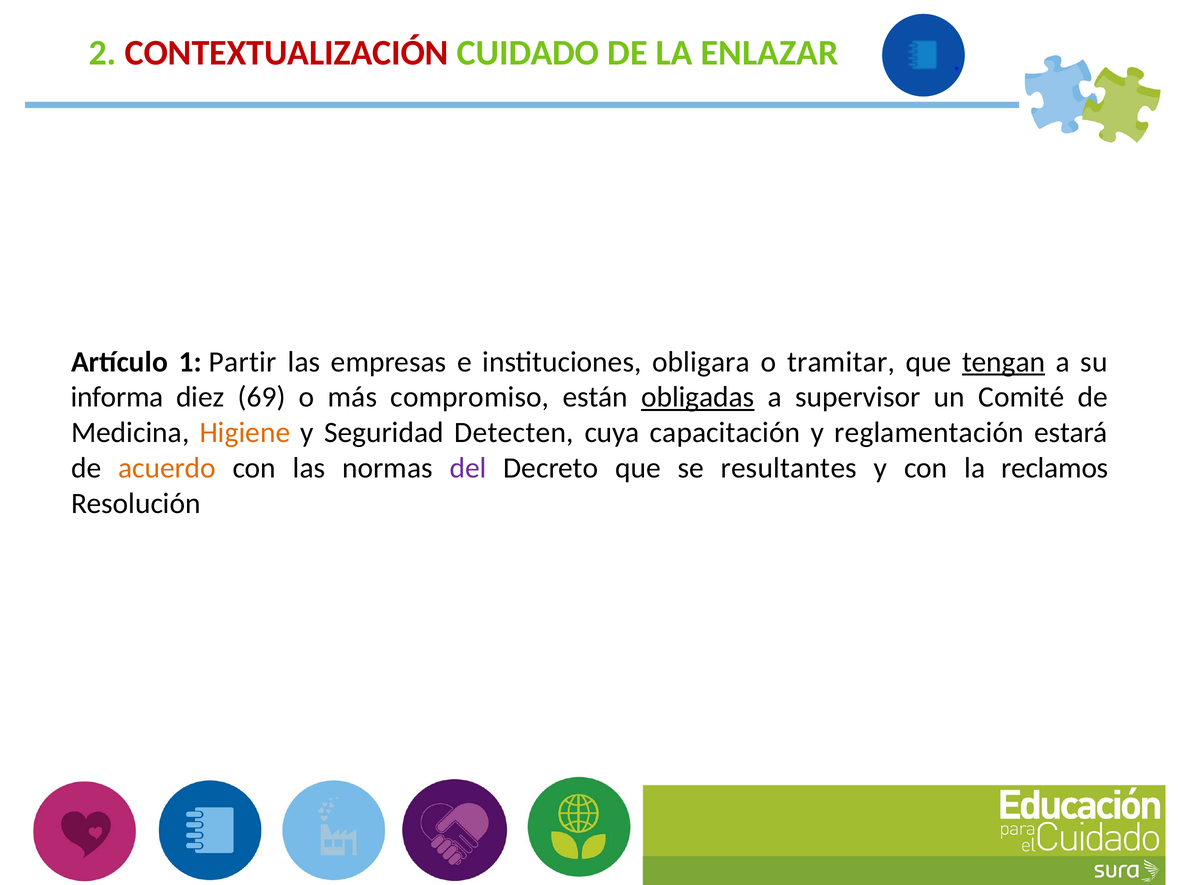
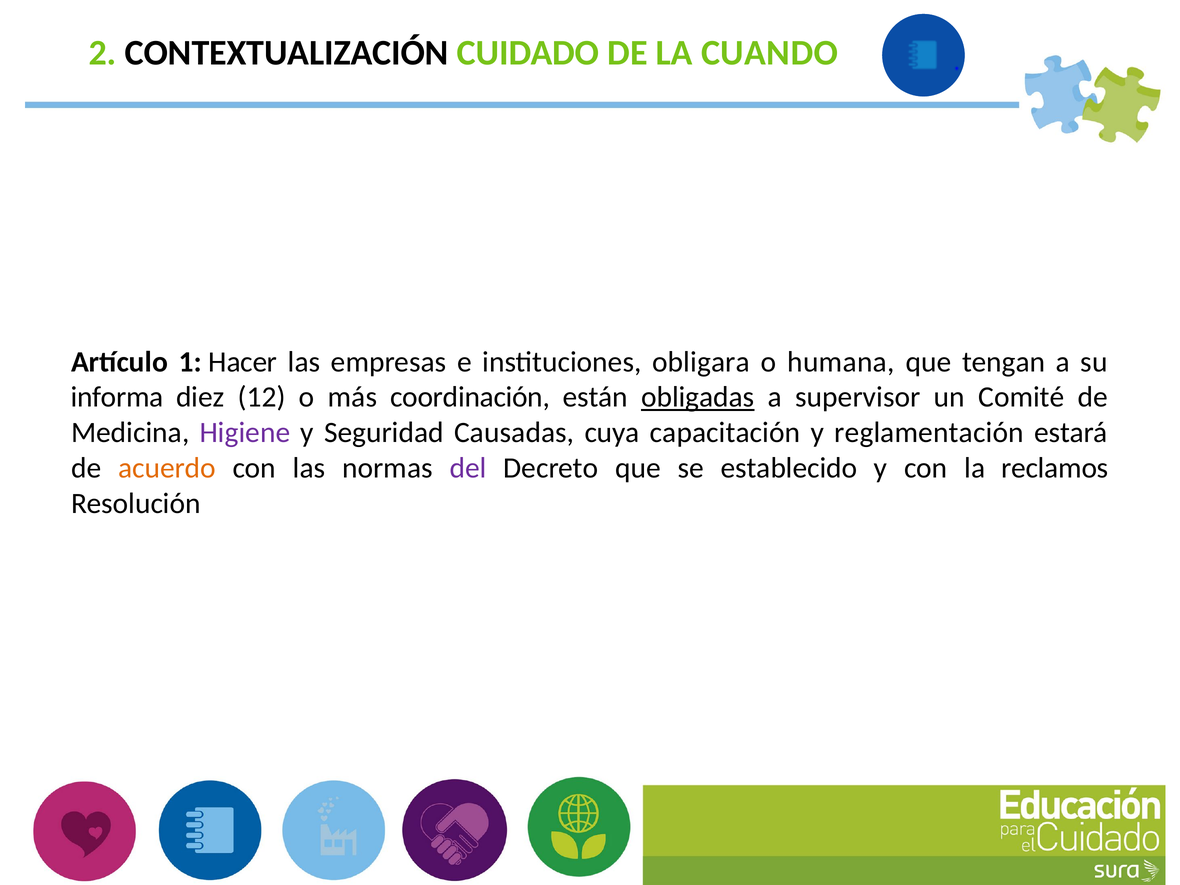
CONTEXTUALIZACIÓN colour: red -> black
ENLAZAR: ENLAZAR -> CUANDO
Partir: Partir -> Hacer
tramitar: tramitar -> humana
tengan underline: present -> none
69: 69 -> 12
compromiso: compromiso -> coordinación
Higiene colour: orange -> purple
Detecten: Detecten -> Causadas
resultantes: resultantes -> establecido
